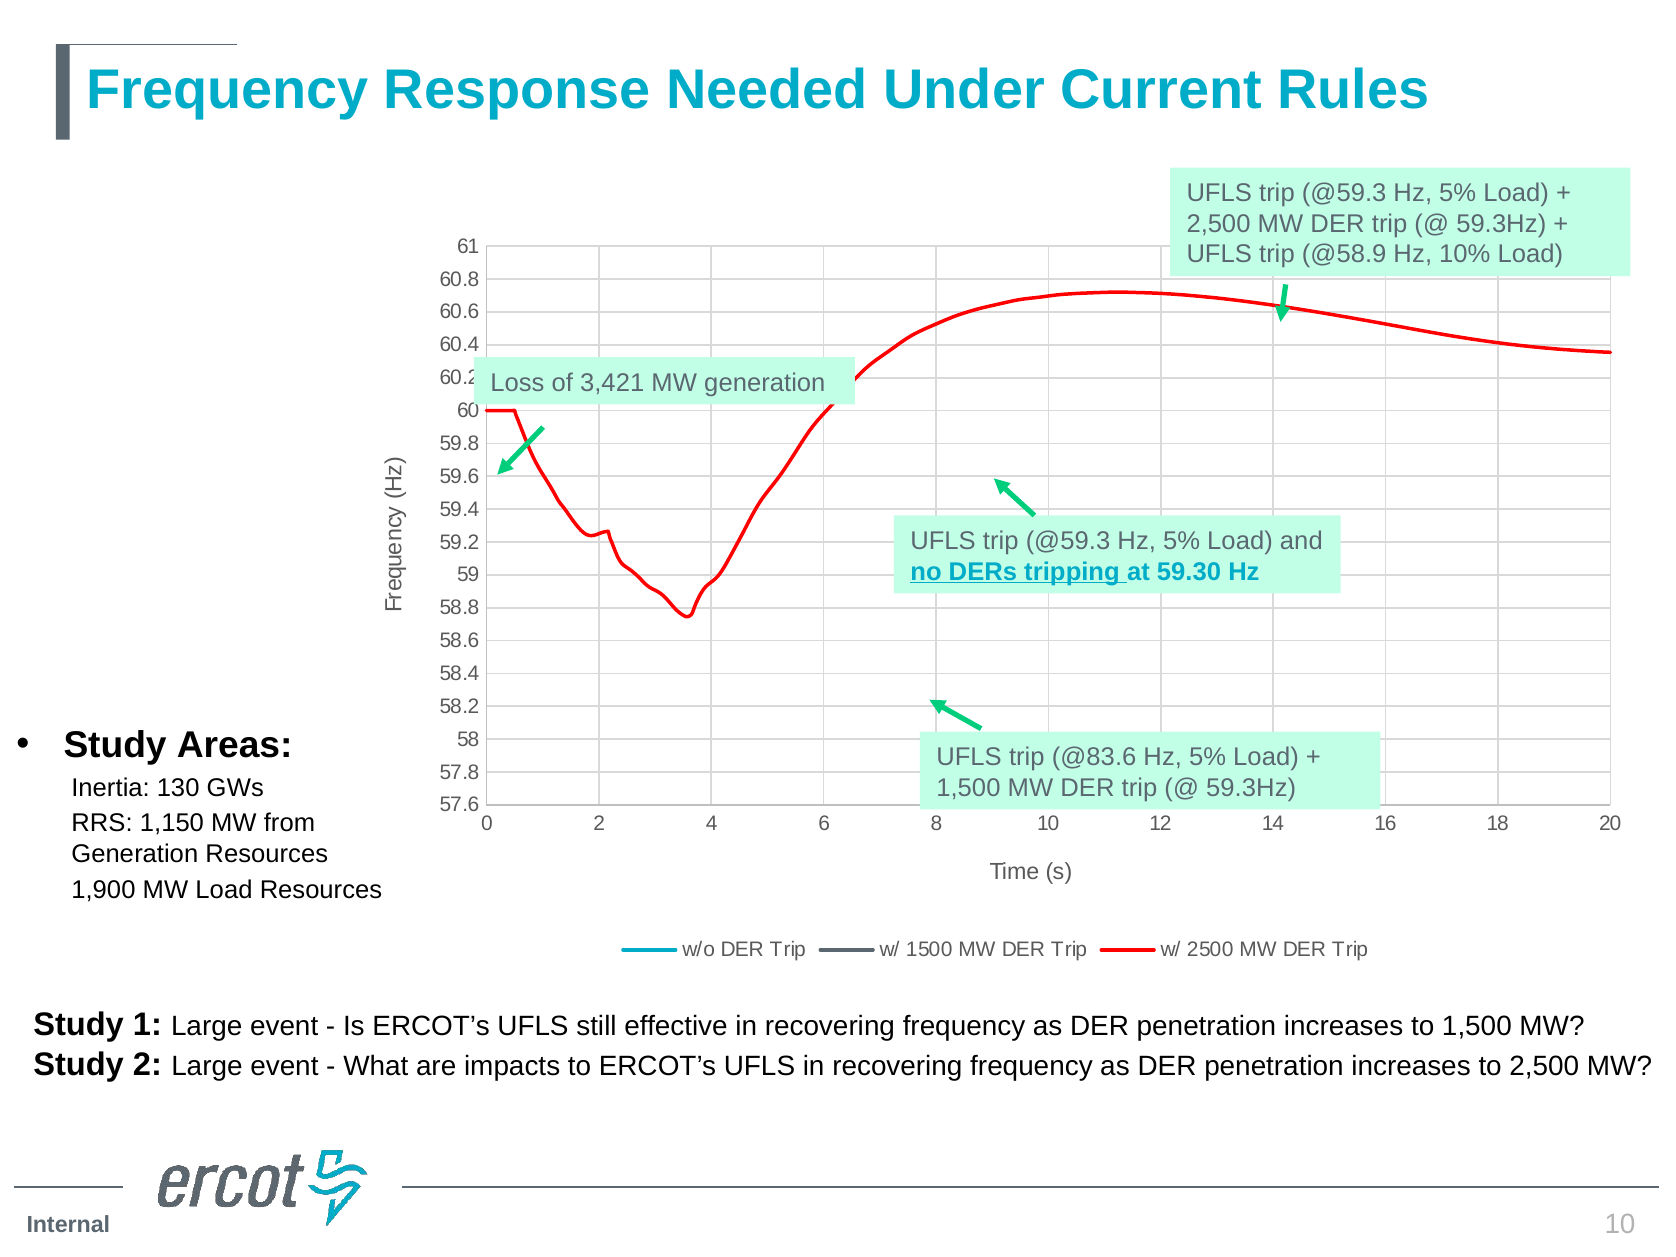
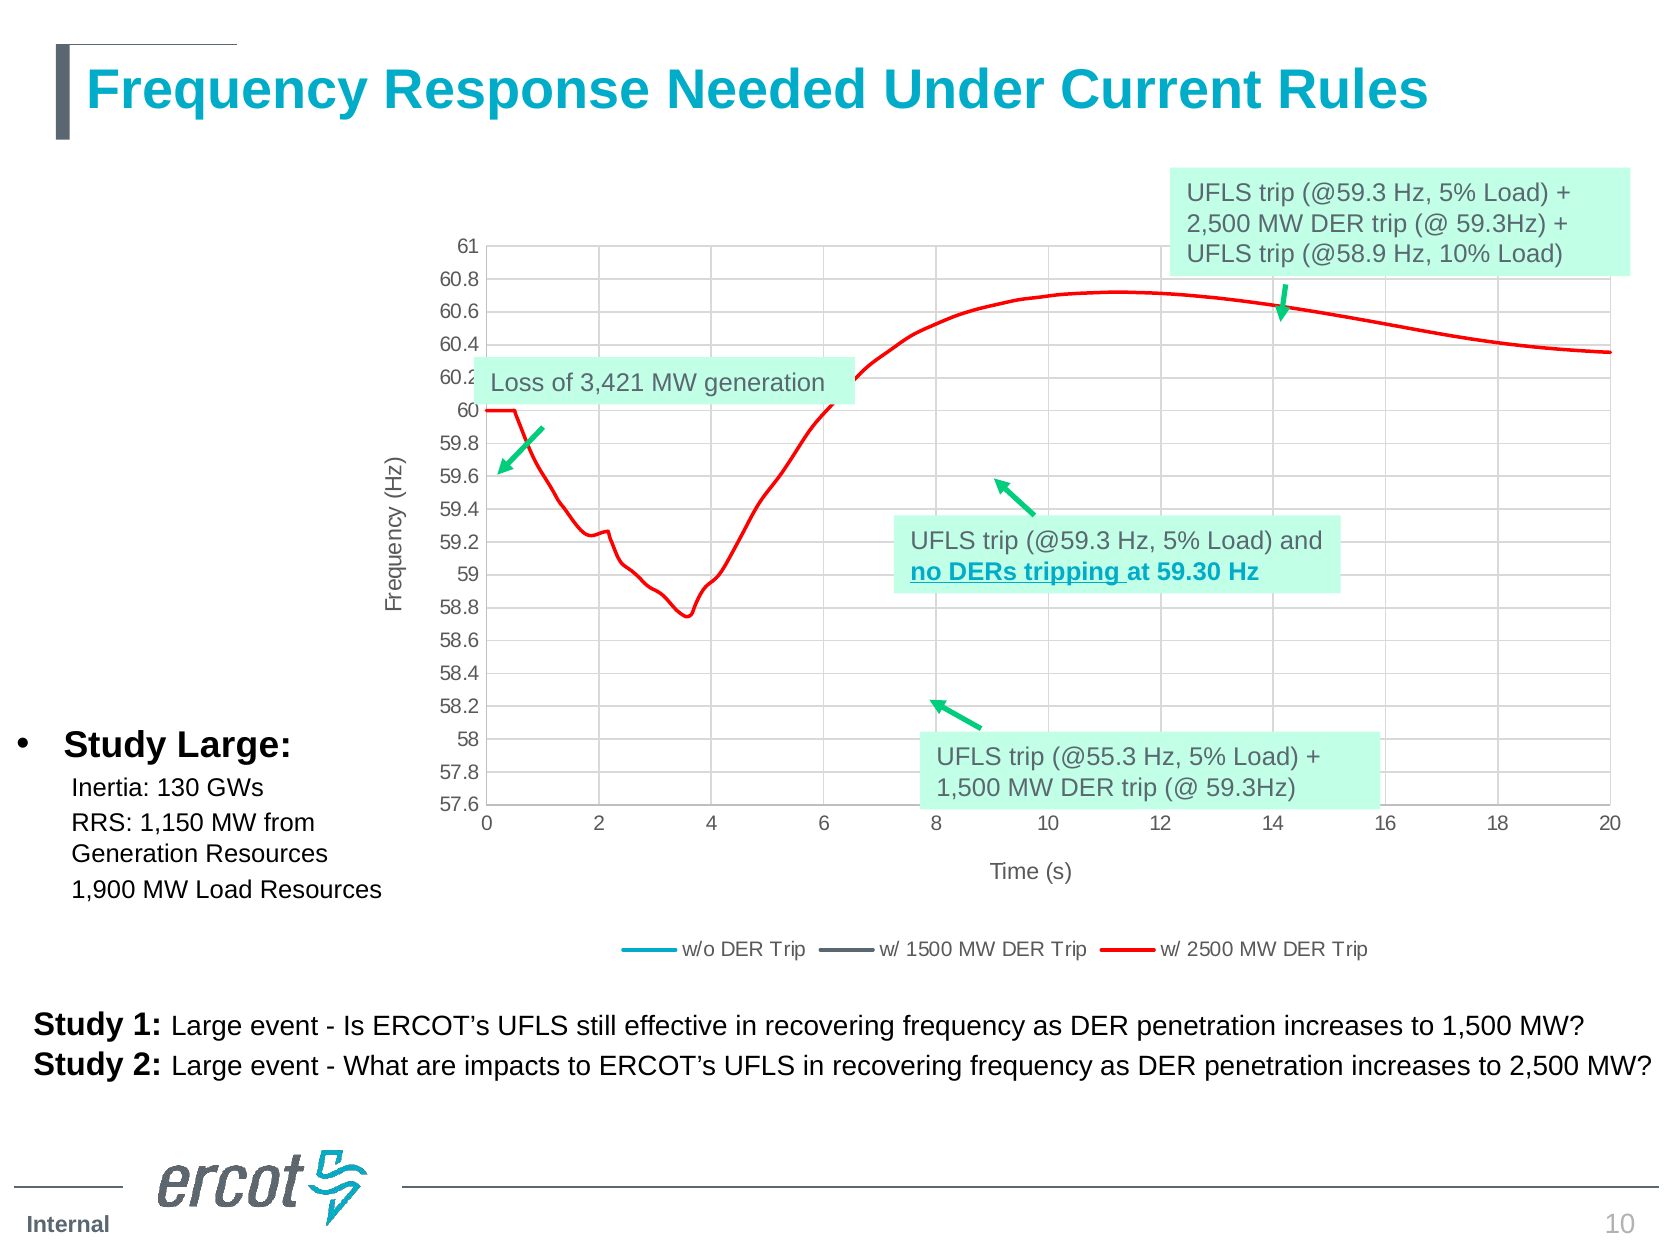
Study Areas: Areas -> Large
@83.6: @83.6 -> @55.3
